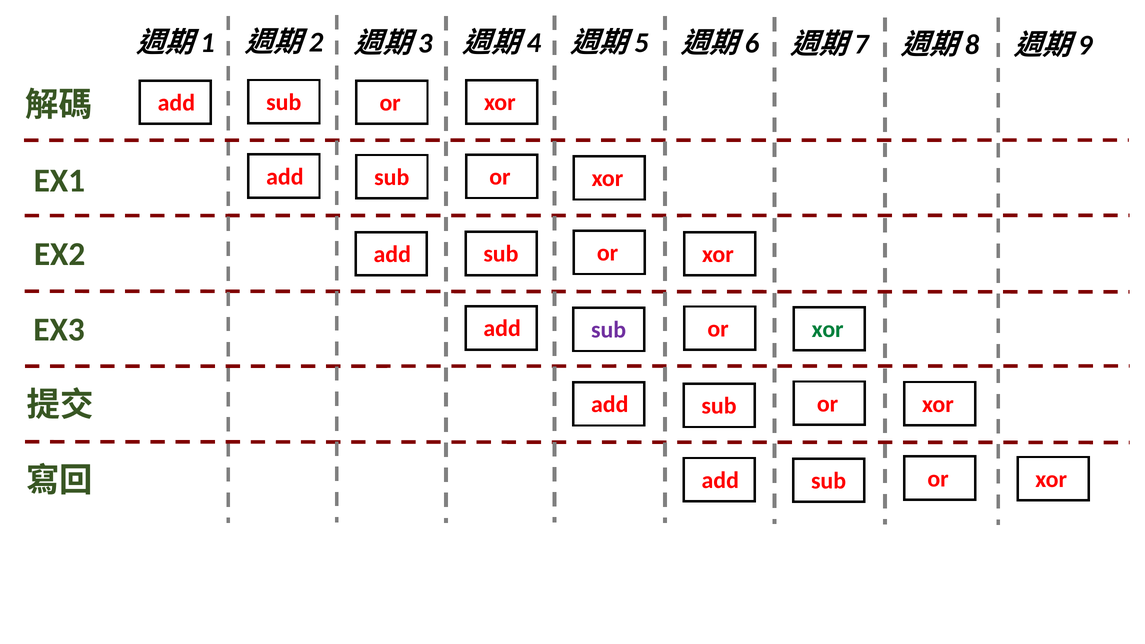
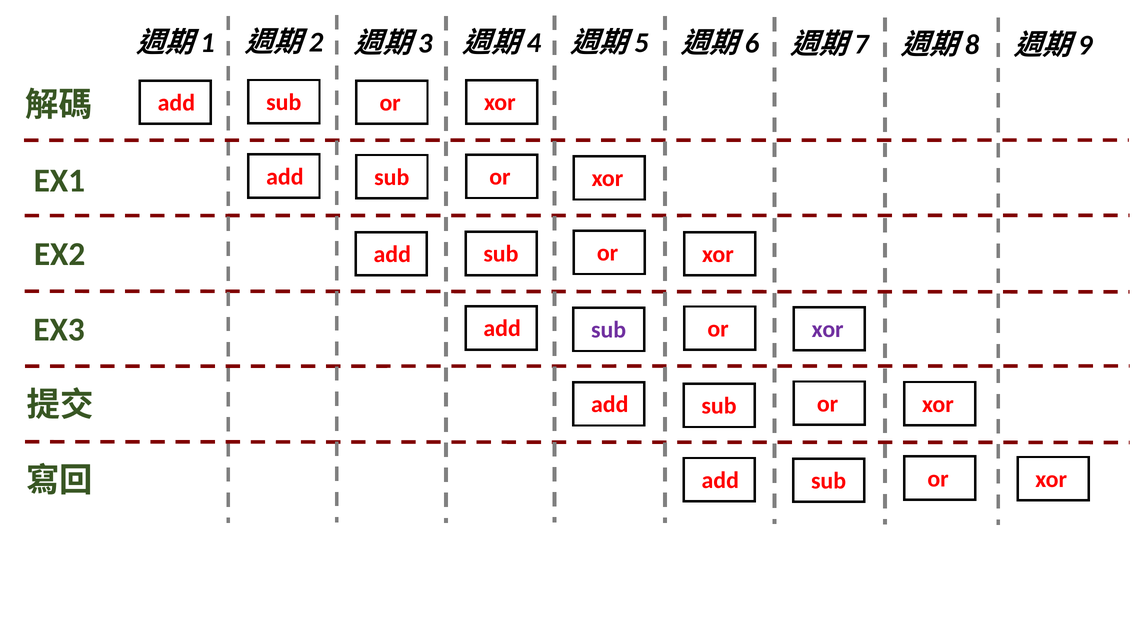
xor at (828, 329) colour: green -> purple
